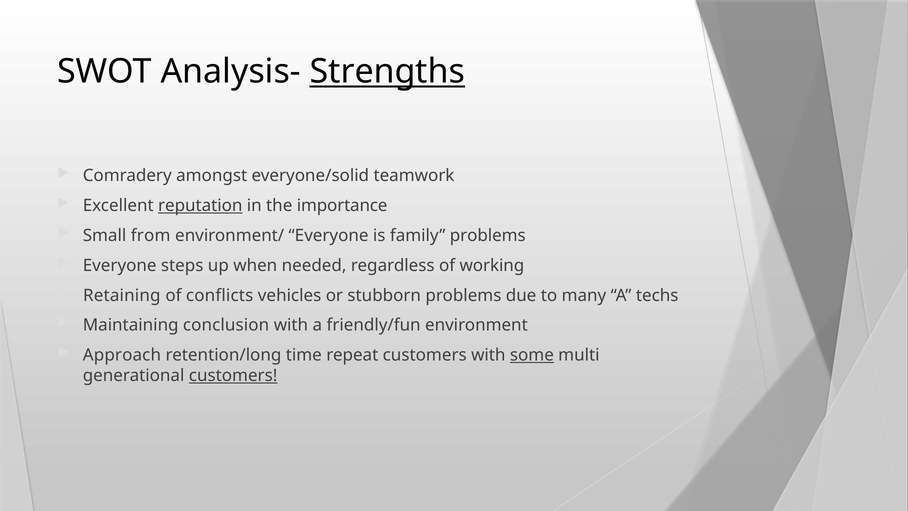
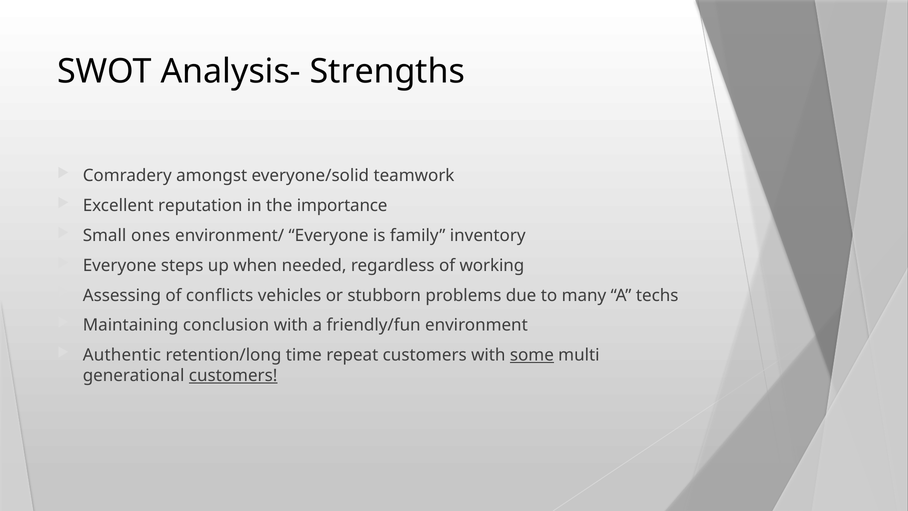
Strengths underline: present -> none
reputation underline: present -> none
from: from -> ones
family problems: problems -> inventory
Retaining: Retaining -> Assessing
Approach: Approach -> Authentic
